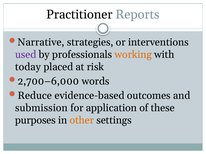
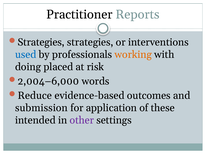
Narrative at (41, 42): Narrative -> Strategies
used colour: purple -> blue
today: today -> doing
2,700–6,000: 2,700–6,000 -> 2,004–6,000
purposes: purposes -> intended
other colour: orange -> purple
